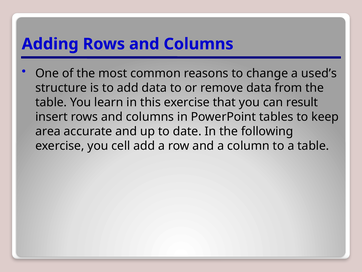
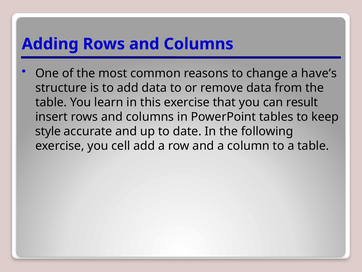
used’s: used’s -> have’s
area: area -> style
